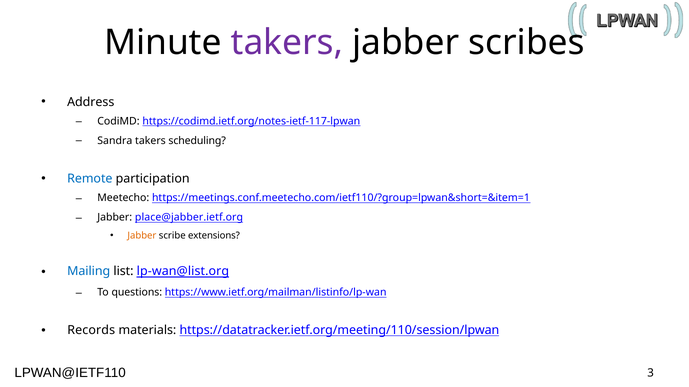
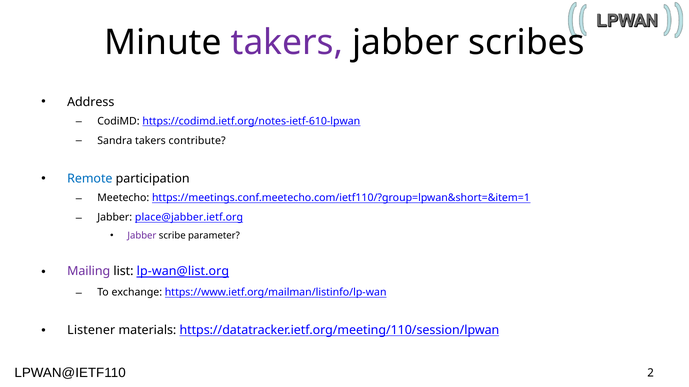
https://codimd.ietf.org/notes-ietf-117-lpwan: https://codimd.ietf.org/notes-ietf-117-lpwan -> https://codimd.ietf.org/notes-ietf-610-lpwan
scheduling: scheduling -> contribute
Jabber at (142, 236) colour: orange -> purple
extensions: extensions -> parameter
Mailing colour: blue -> purple
questions: questions -> exchange
Records: Records -> Listener
3: 3 -> 2
